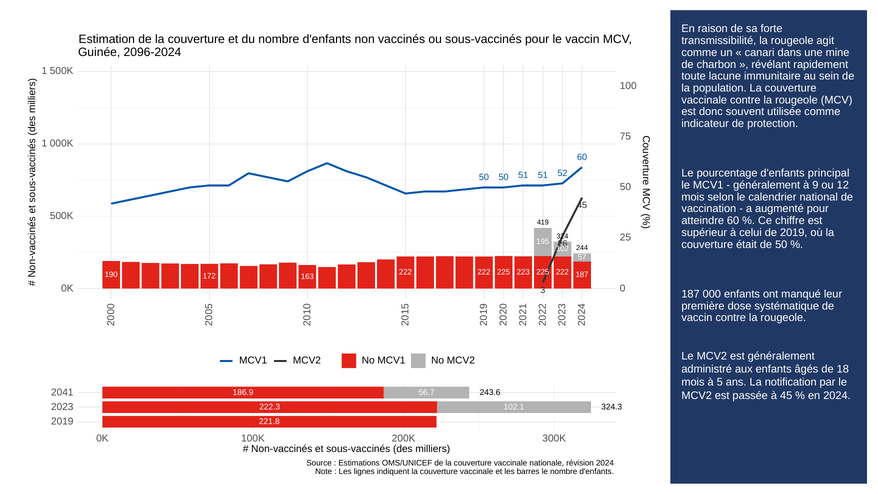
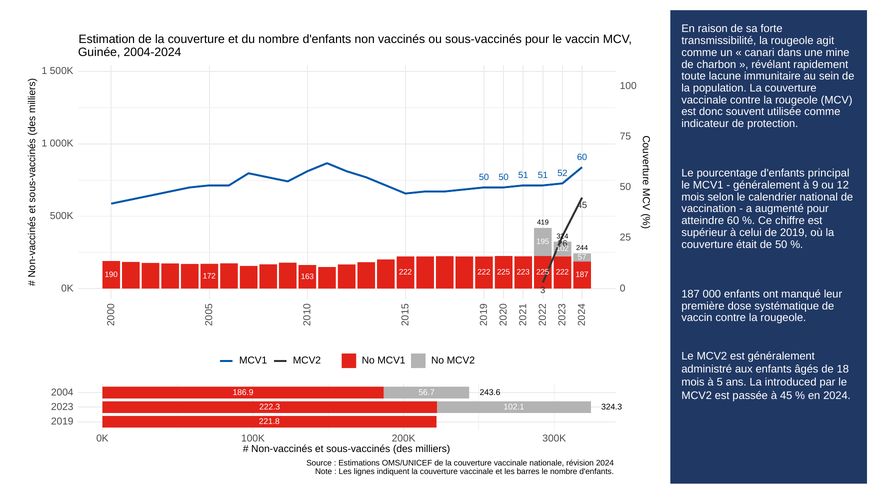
2096-2024: 2096-2024 -> 2004-2024
notification: notification -> introduced
2041: 2041 -> 2004
